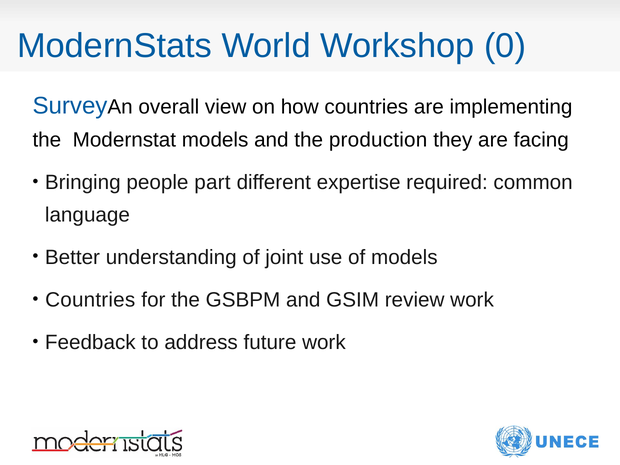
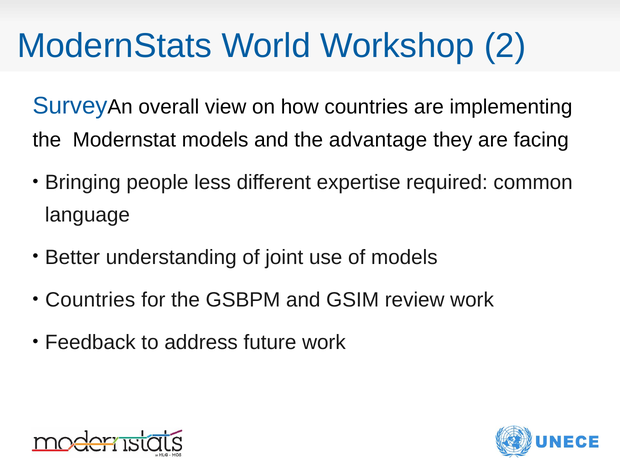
0: 0 -> 2
production: production -> advantage
part: part -> less
